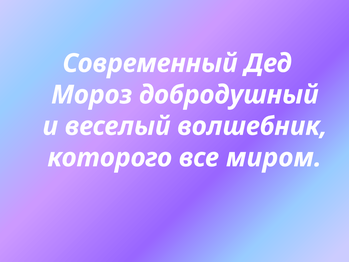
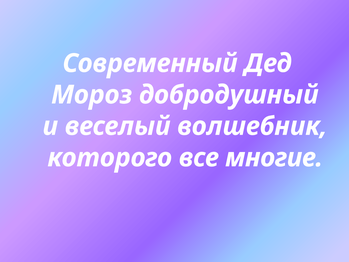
миром: миром -> многие
